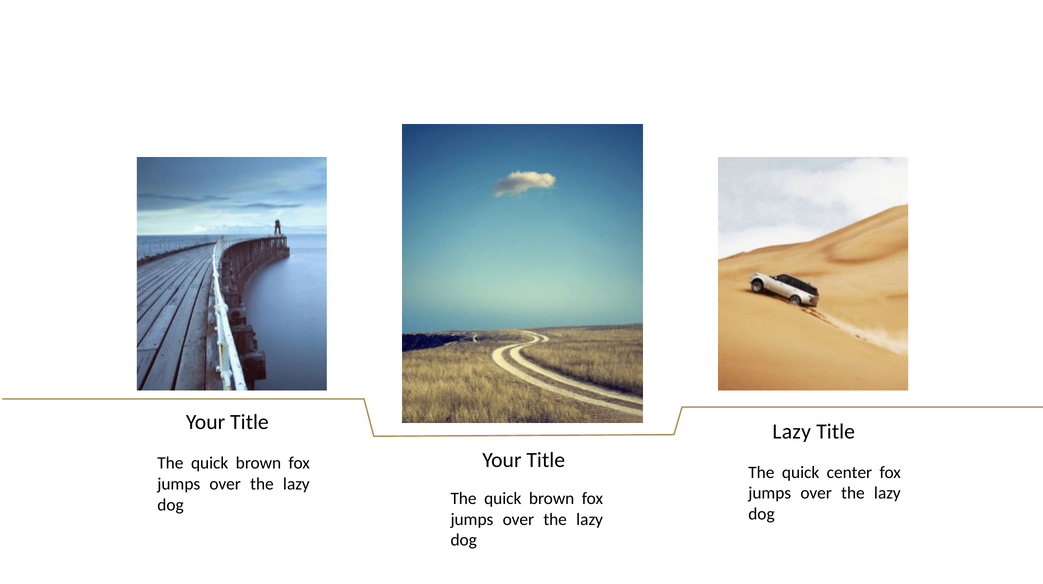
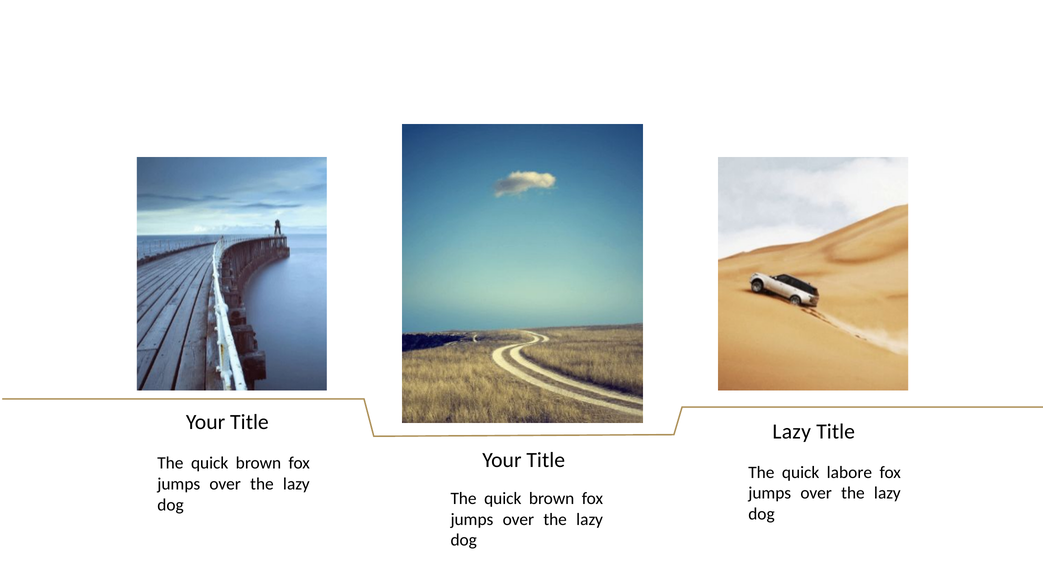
center: center -> labore
